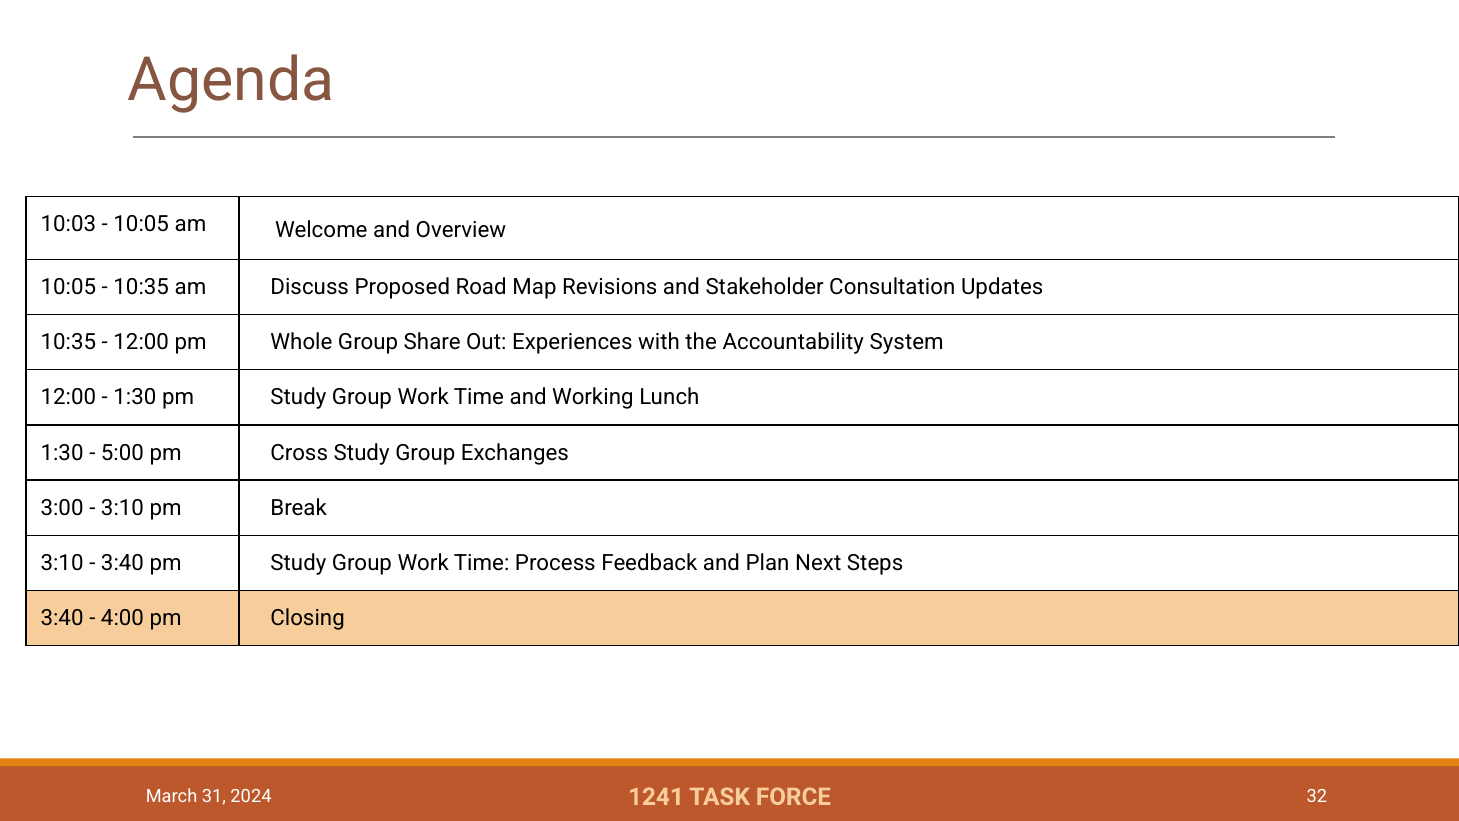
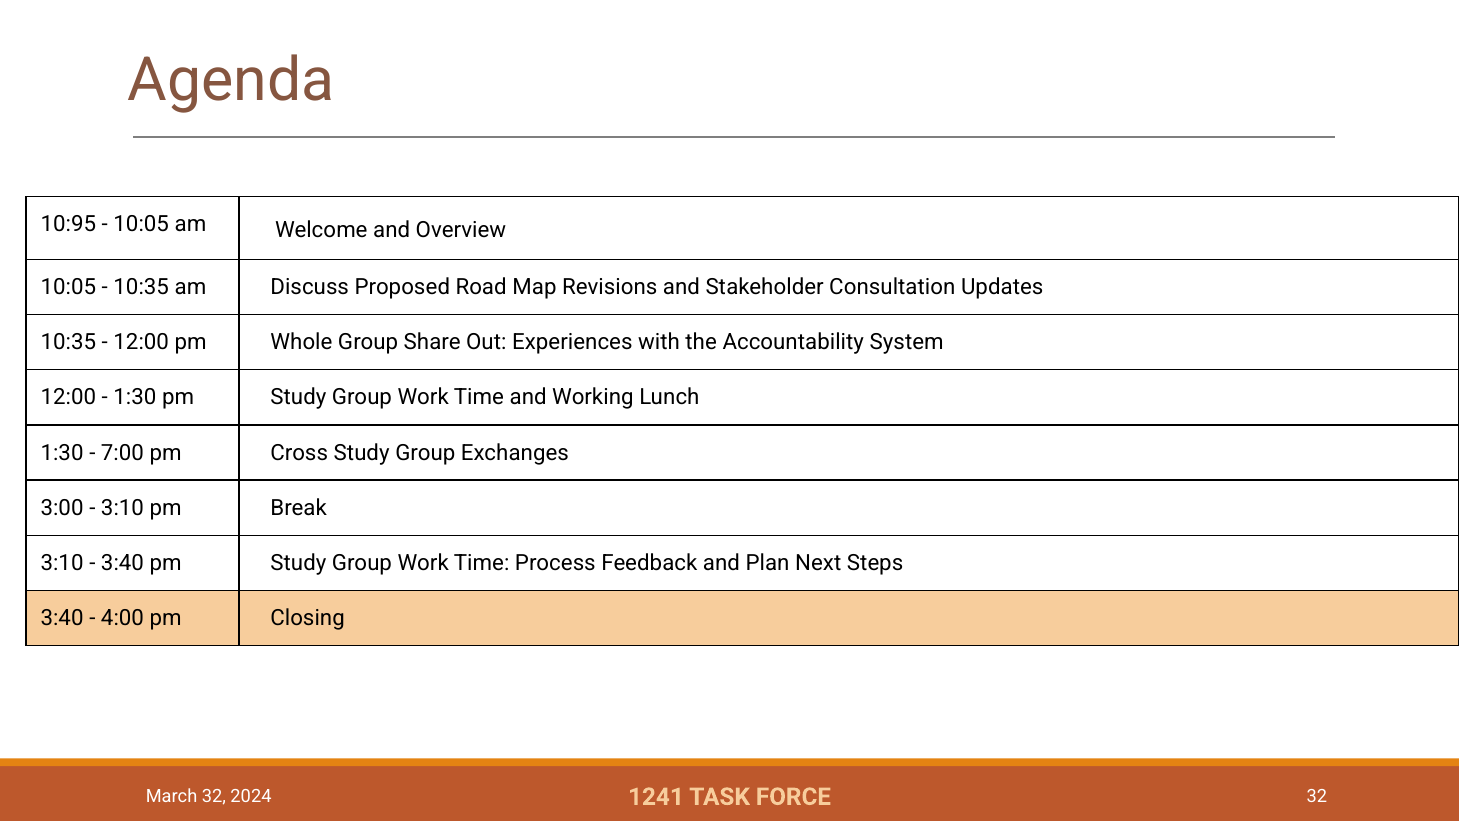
10:03: 10:03 -> 10:95
5:00: 5:00 -> 7:00
March 31: 31 -> 32
